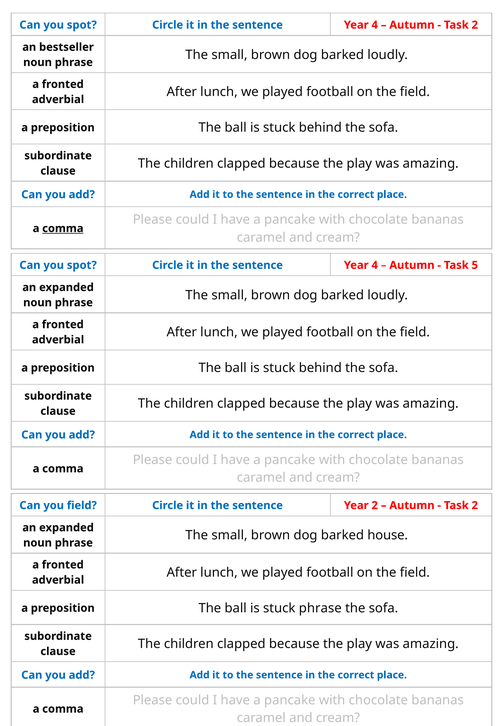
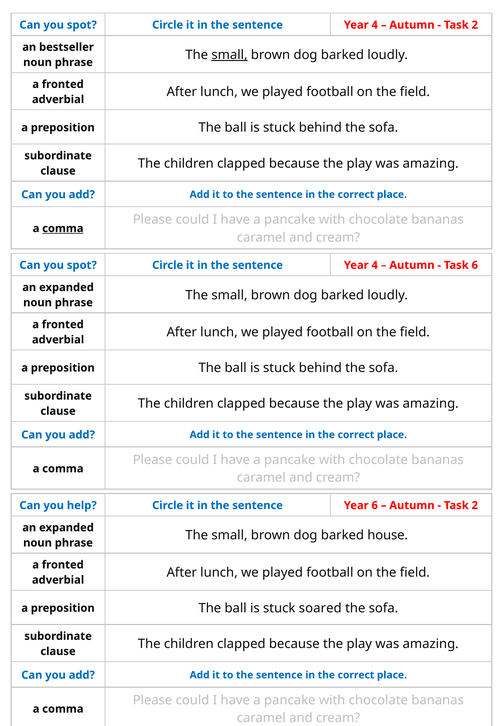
small at (229, 55) underline: none -> present
Task 5: 5 -> 6
you field: field -> help
Year 2: 2 -> 6
stuck phrase: phrase -> soared
